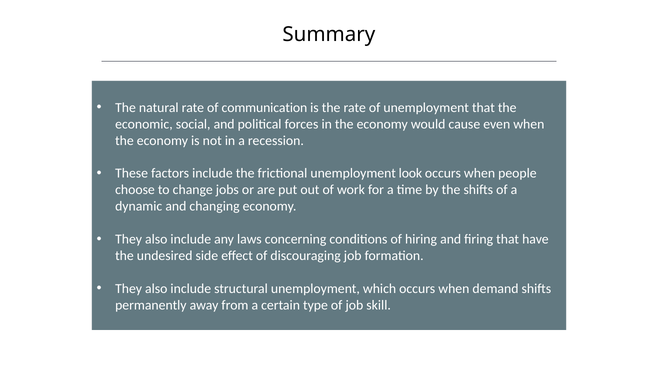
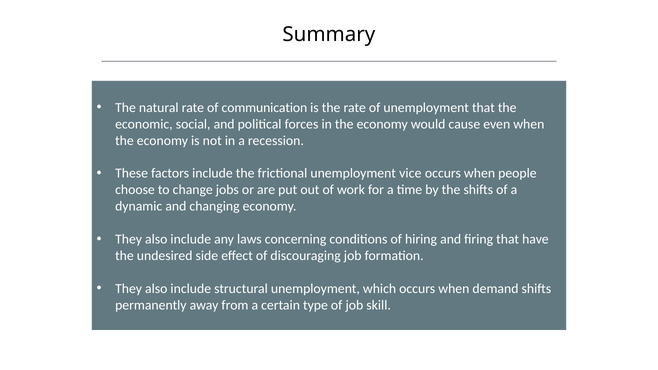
look: look -> vice
